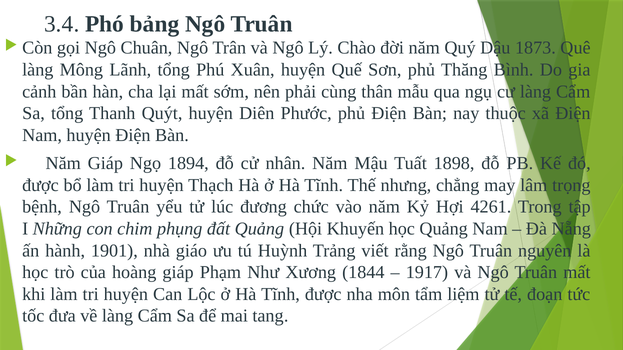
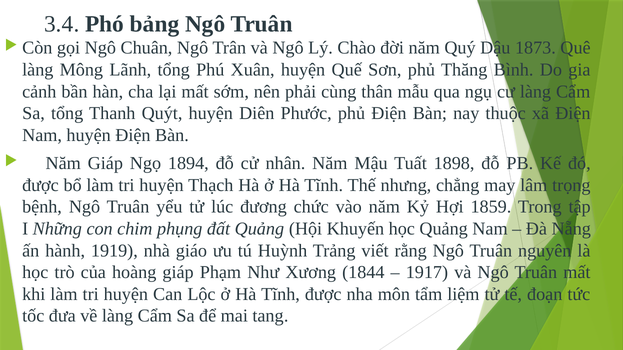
4261: 4261 -> 1859
1901: 1901 -> 1919
